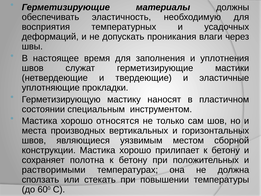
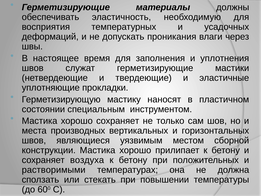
хорошо относятся: относятся -> сохраняет
полотна: полотна -> воздуха
